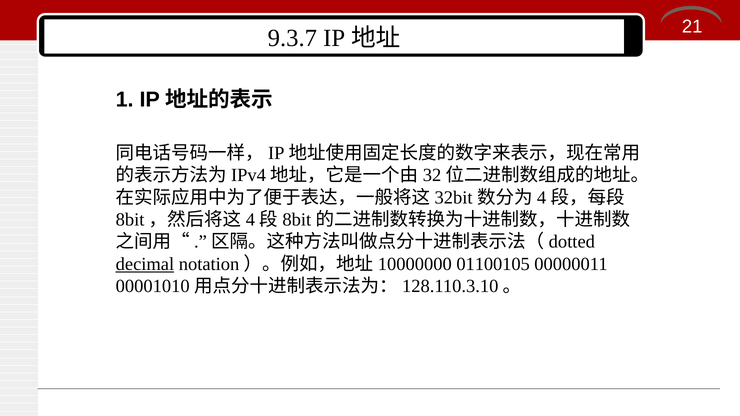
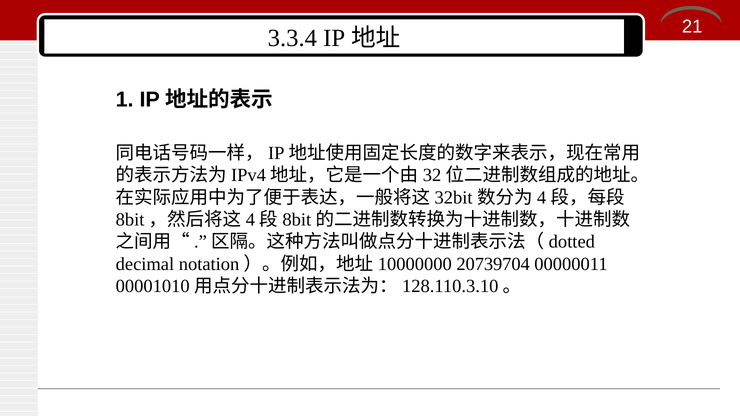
9.3.7: 9.3.7 -> 3.3.4
decimal underline: present -> none
01100105: 01100105 -> 20739704
